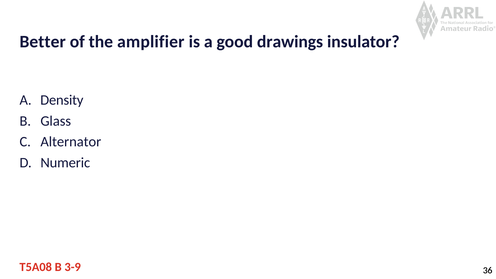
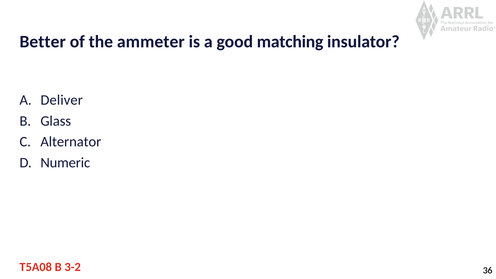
amplifier: amplifier -> ammeter
drawings: drawings -> matching
Density: Density -> Deliver
3-9: 3-9 -> 3-2
